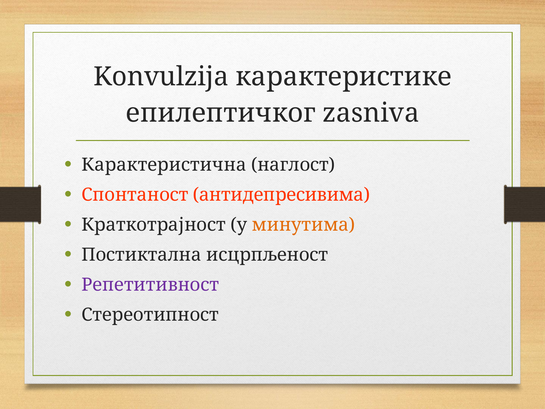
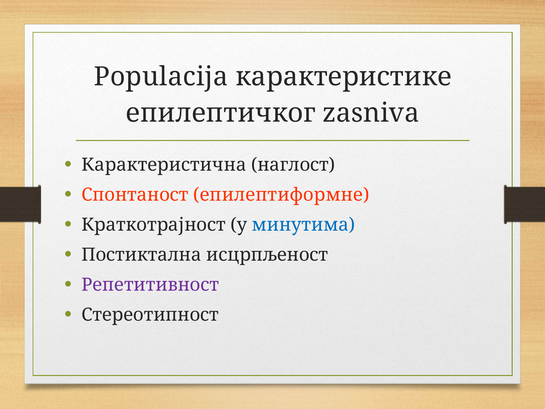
Konvulzija: Konvulzija -> Populacija
антидепресивима: антидепресивима -> епилептиформне
минутима colour: orange -> blue
